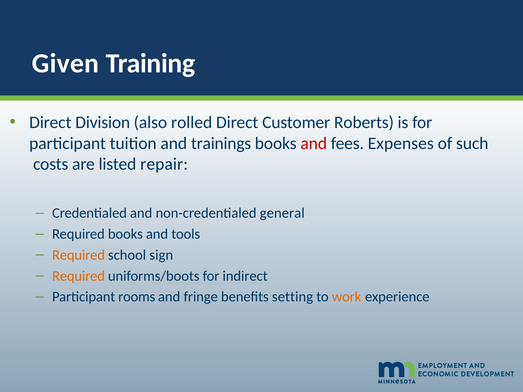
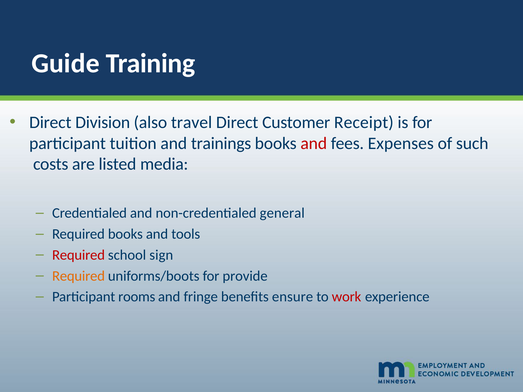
Given: Given -> Guide
rolled: rolled -> travel
Roberts: Roberts -> Receipt
repair: repair -> media
Required at (78, 255) colour: orange -> red
indirect: indirect -> provide
setting: setting -> ensure
work colour: orange -> red
